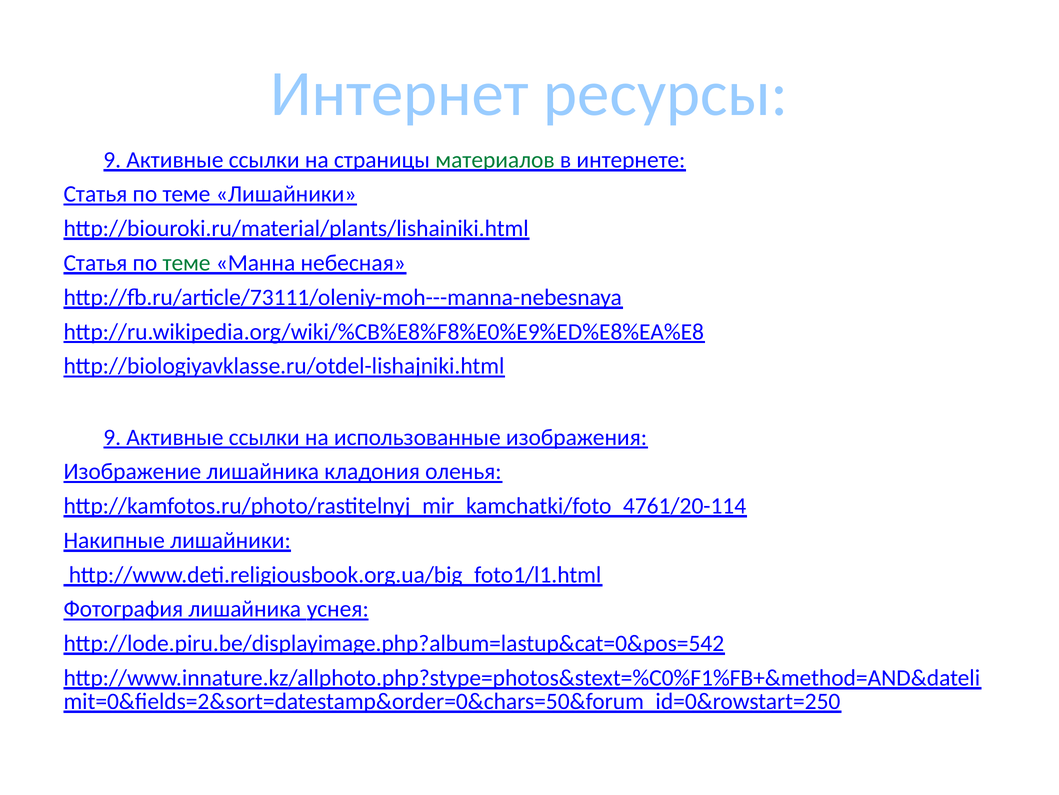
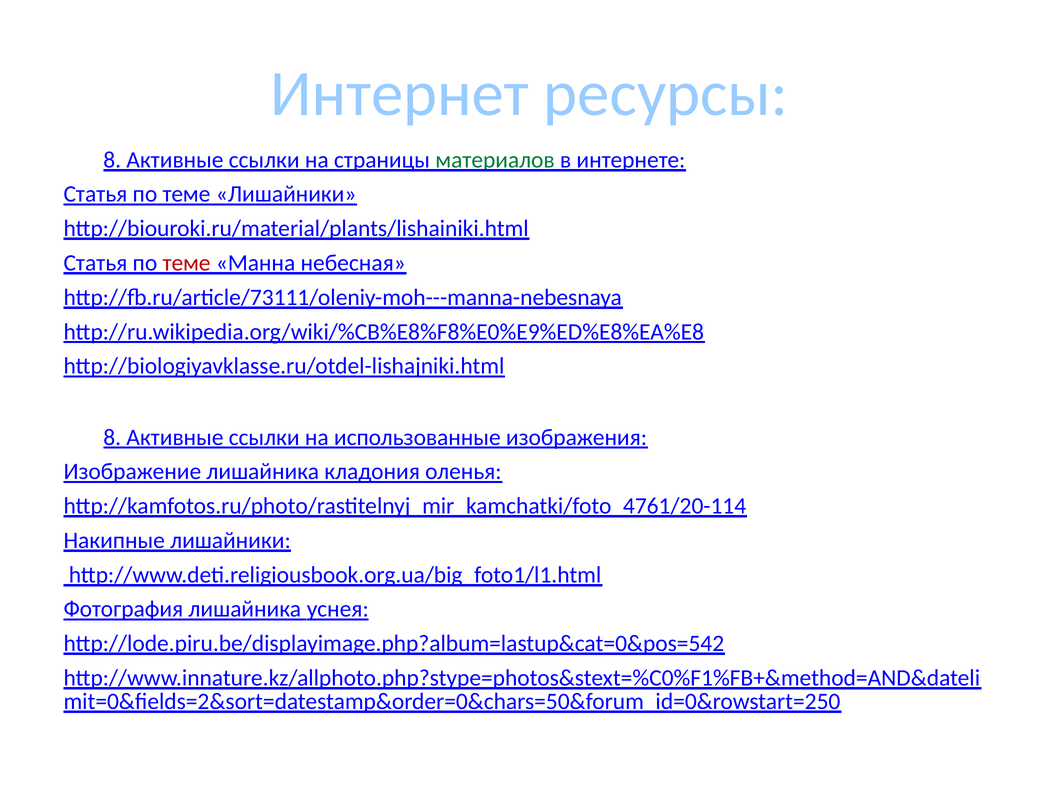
9 at (112, 160): 9 -> 8
теме at (187, 263) colour: green -> red
9 at (112, 437): 9 -> 8
